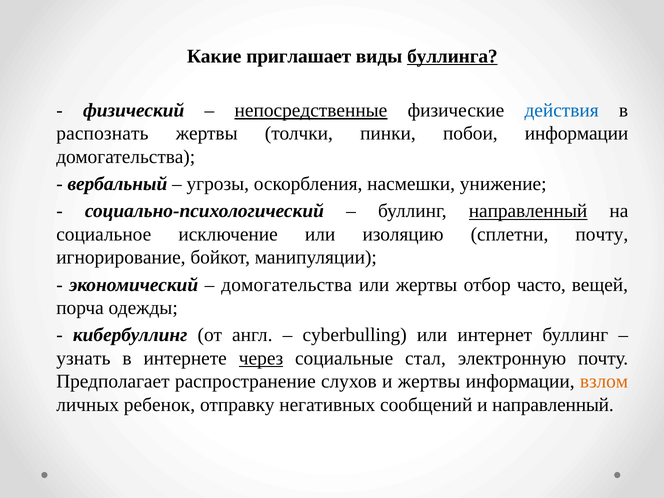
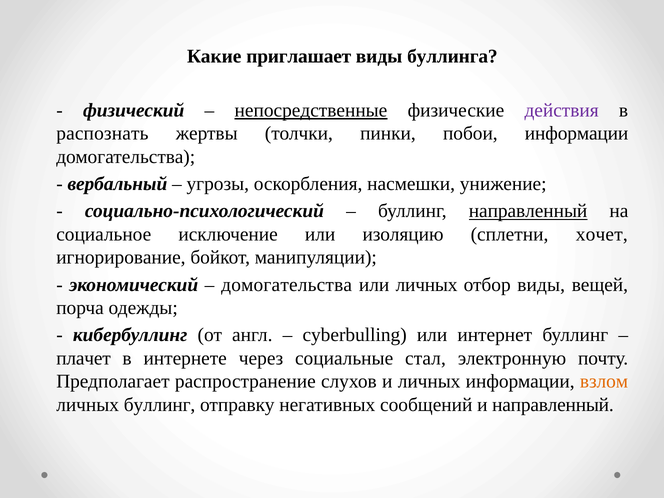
буллинга underline: present -> none
действия colour: blue -> purple
сплетни почту: почту -> хочет
или жертвы: жертвы -> личных
отбор часто: часто -> виды
узнать: узнать -> плачет
через underline: present -> none
и жертвы: жертвы -> личных
личных ребенок: ребенок -> буллинг
